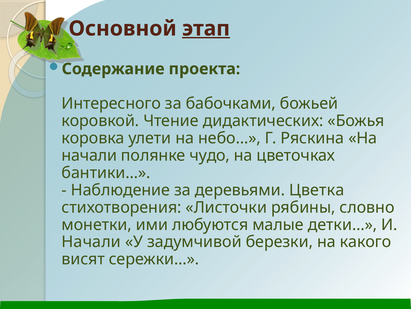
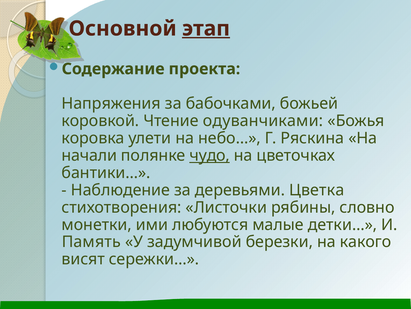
Интересного: Интересного -> Напряжения
дидактических: дидактических -> одуванчиками
чудо underline: none -> present
Начали at (91, 241): Начали -> Память
